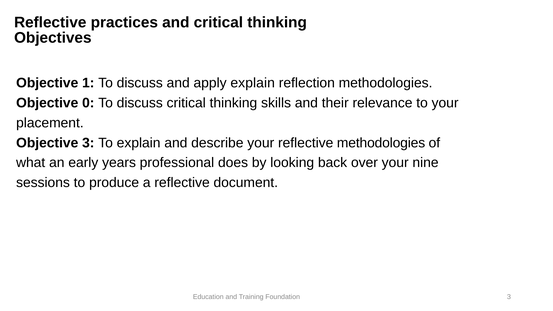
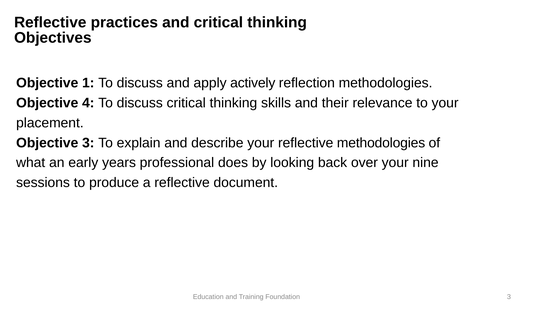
apply explain: explain -> actively
0: 0 -> 4
